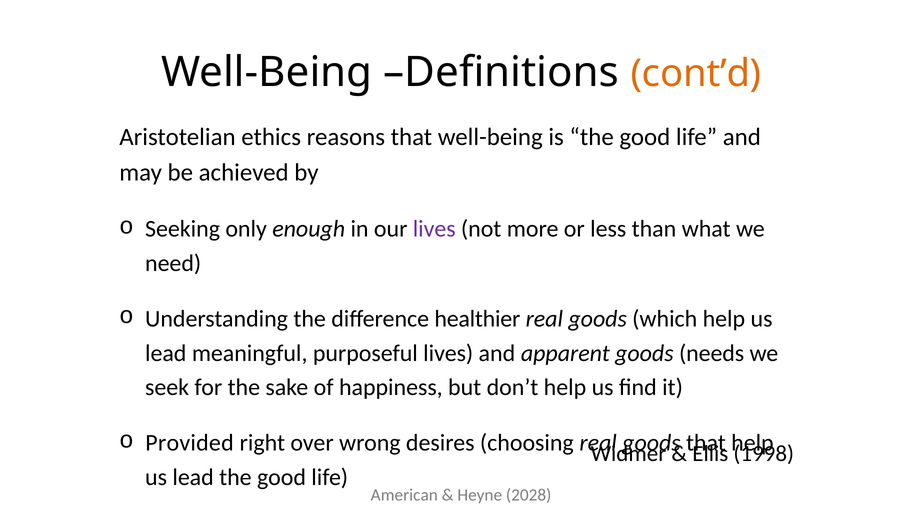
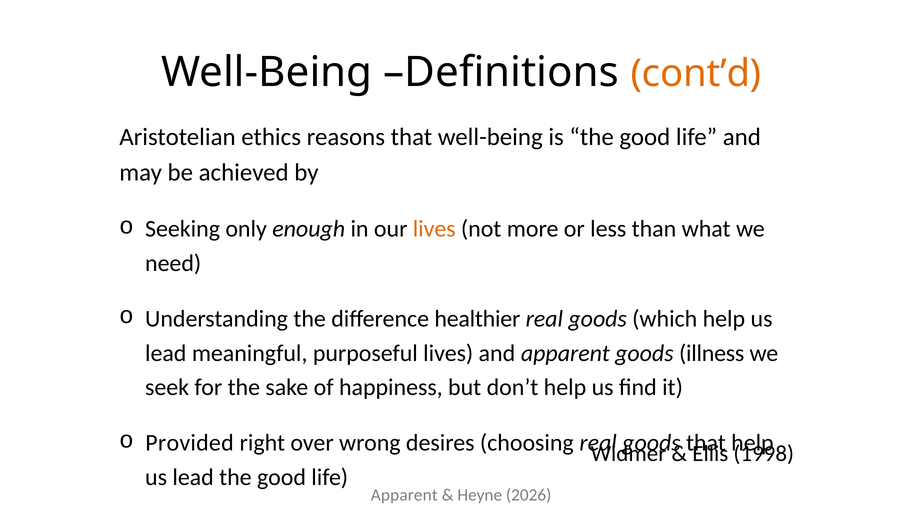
lives at (434, 229) colour: purple -> orange
needs: needs -> illness
American at (404, 495): American -> Apparent
2028: 2028 -> 2026
